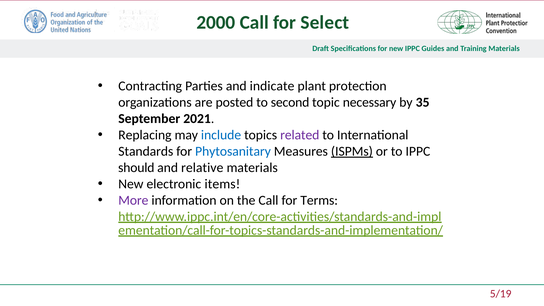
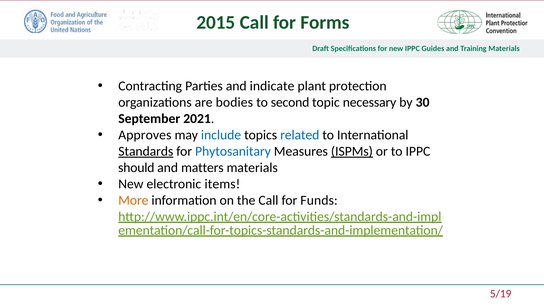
2000: 2000 -> 2015
Select: Select -> Forms
posted: posted -> bodies
35: 35 -> 30
Replacing: Replacing -> Approves
related colour: purple -> blue
Standards underline: none -> present
relative: relative -> matters
More colour: purple -> orange
Terms: Terms -> Funds
